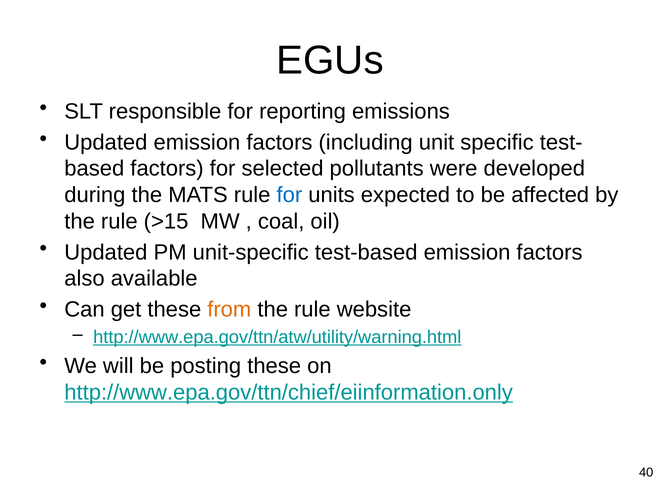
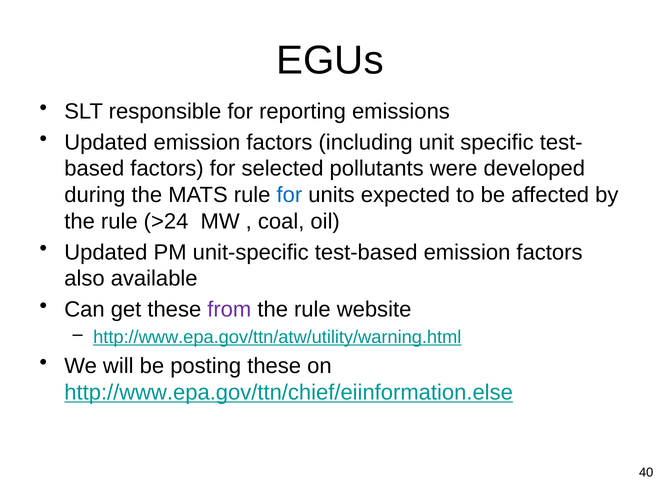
>15: >15 -> >24
from colour: orange -> purple
http://www.epa.gov/ttn/chief/eiinformation.only: http://www.epa.gov/ttn/chief/eiinformation.only -> http://www.epa.gov/ttn/chief/eiinformation.else
